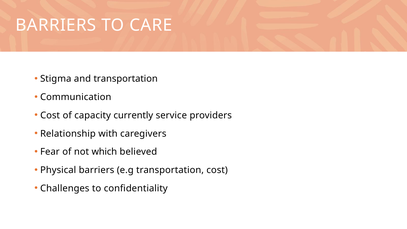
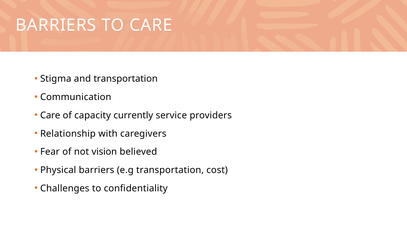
Cost at (50, 115): Cost -> Care
which: which -> vision
